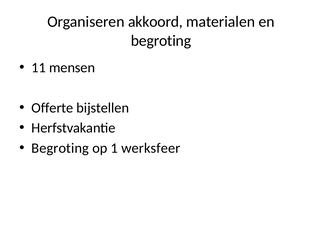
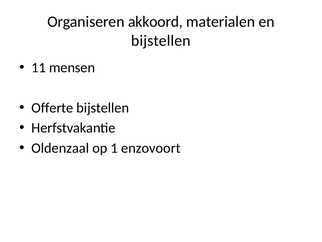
begroting at (161, 41): begroting -> bijstellen
Begroting at (60, 148): Begroting -> Oldenzaal
werksfeer: werksfeer -> enzovoort
